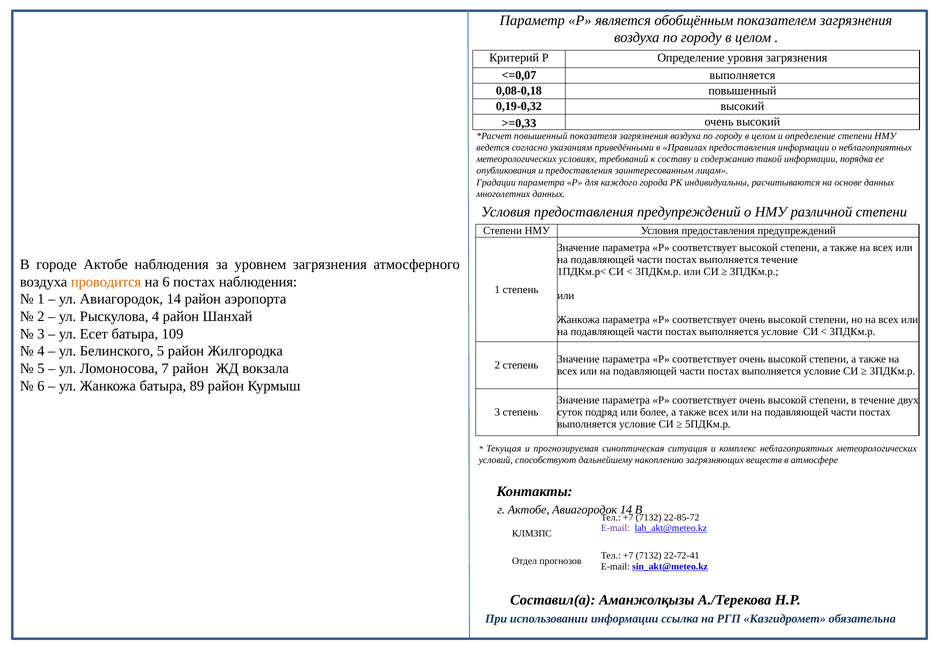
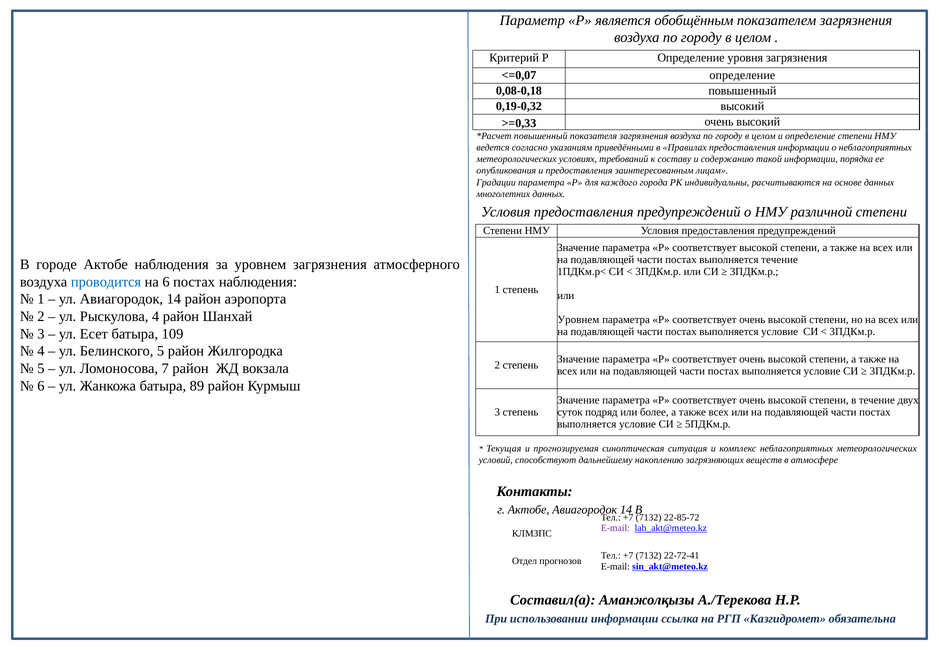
<=0,07 выполняется: выполняется -> определение
проводится colour: orange -> blue
Жанкожа at (578, 320): Жанкожа -> Уровнем
